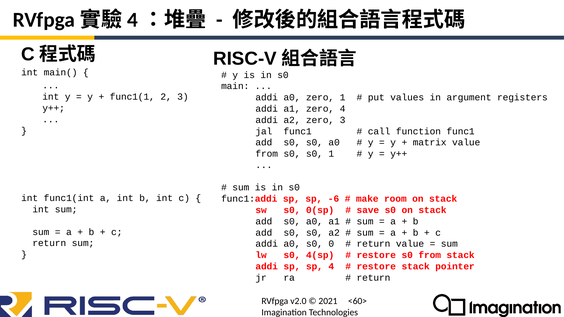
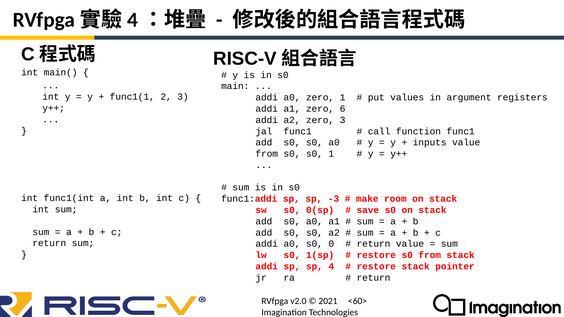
zero 4: 4 -> 6
matrix: matrix -> inputs
-6: -6 -> -3
4(sp: 4(sp -> 1(sp
